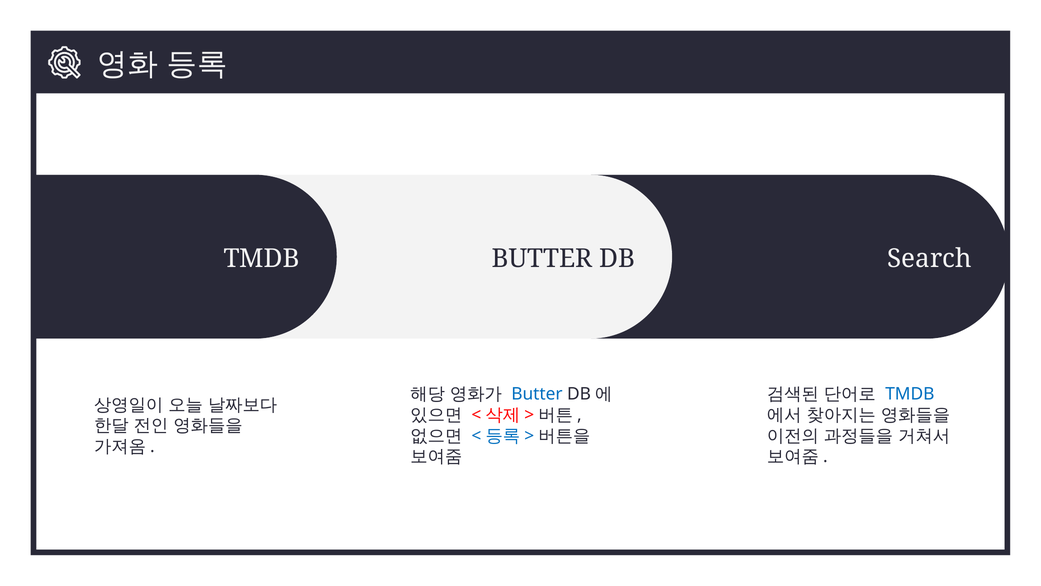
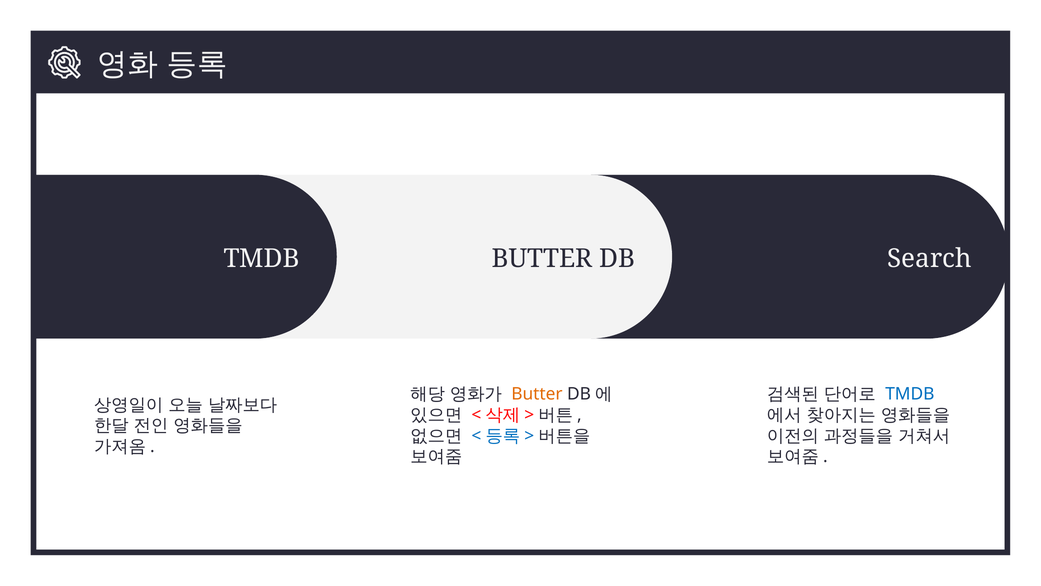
Butter at (537, 394) colour: blue -> orange
